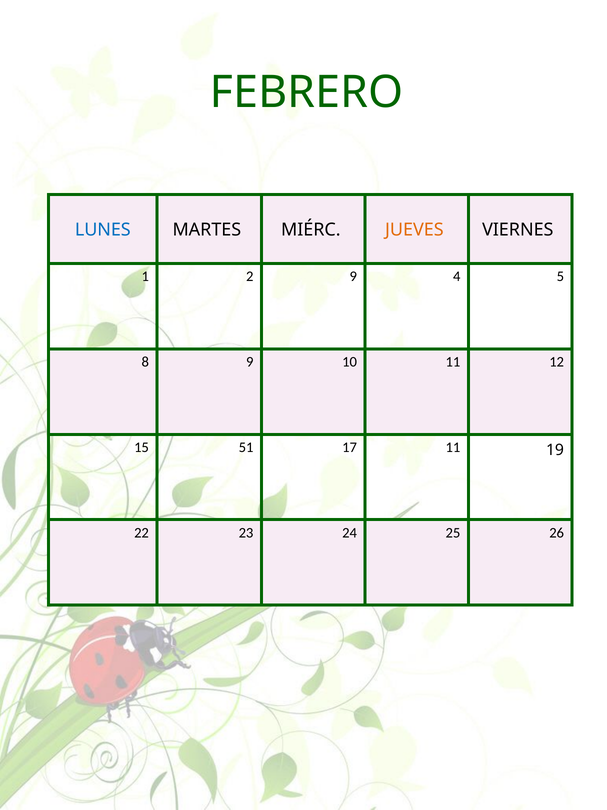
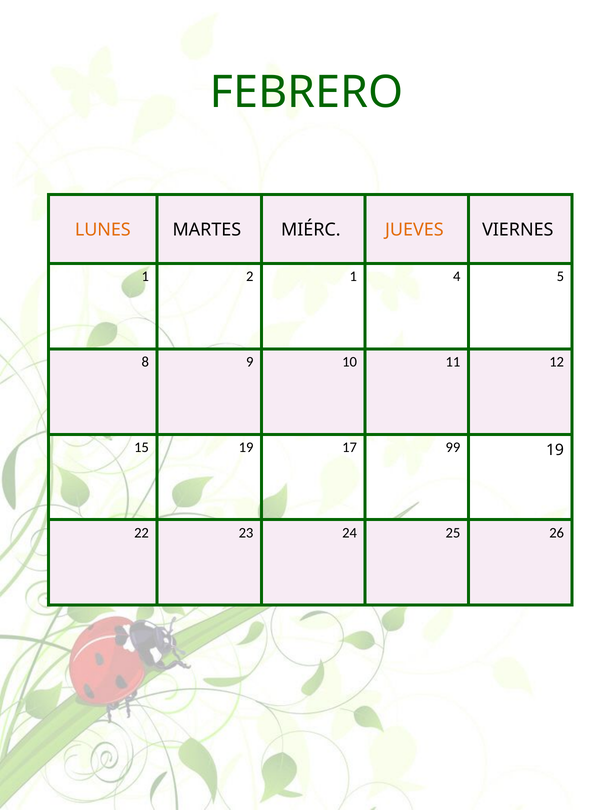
LUNES colour: blue -> orange
2 9: 9 -> 1
15 51: 51 -> 19
17 11: 11 -> 99
